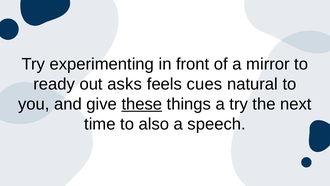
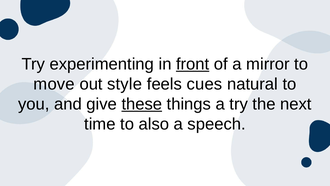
front underline: none -> present
ready: ready -> move
asks: asks -> style
